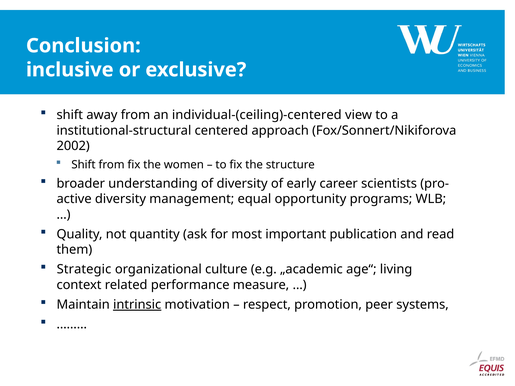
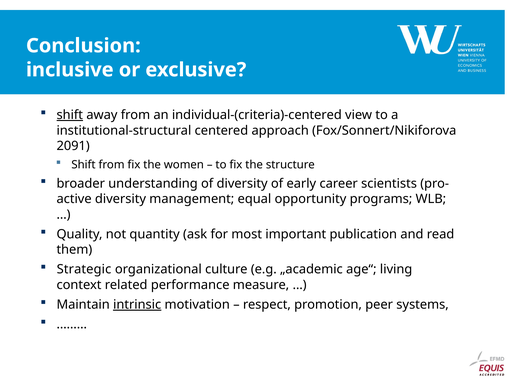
shift at (70, 115) underline: none -> present
individual-(ceiling)-centered: individual-(ceiling)-centered -> individual-(criteria)-centered
2002: 2002 -> 2091
